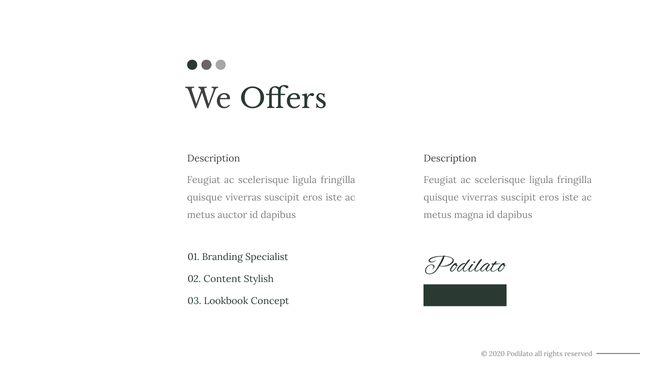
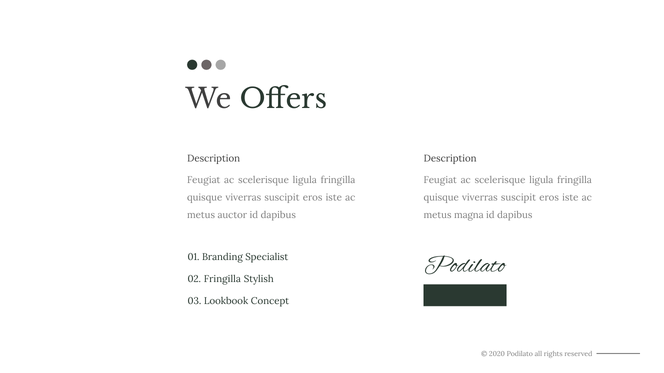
02 Content: Content -> Fringilla
